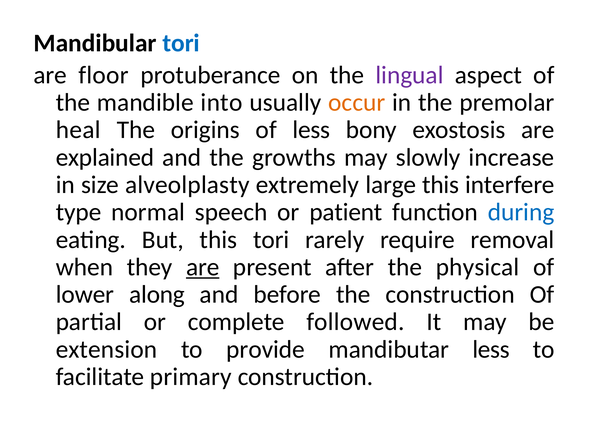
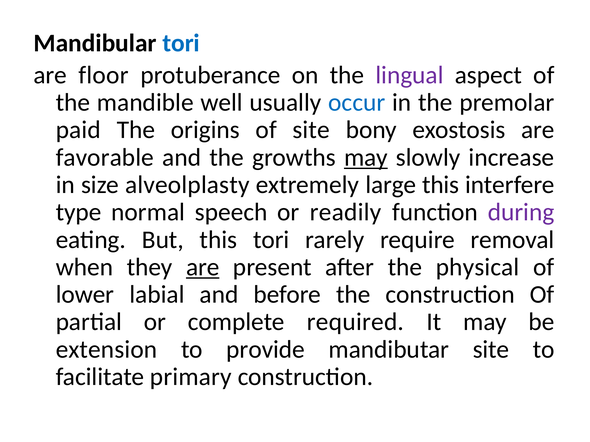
into: into -> well
occur colour: orange -> blue
heal: heal -> paid
of less: less -> site
explained: explained -> favorable
may at (366, 158) underline: none -> present
patient: patient -> readily
during colour: blue -> purple
along: along -> labial
followed: followed -> required
mandibutar less: less -> site
